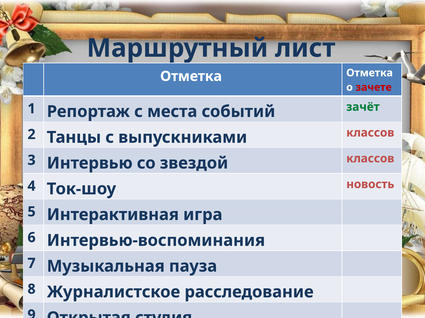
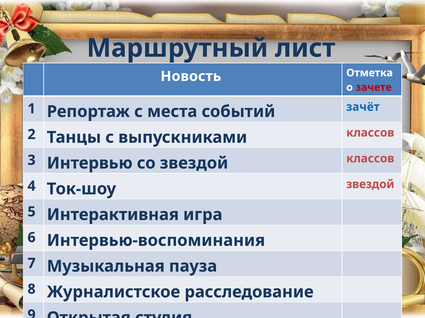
Отметка at (191, 76): Отметка -> Новость
зачёт colour: green -> blue
новость at (370, 185): новость -> звездой
